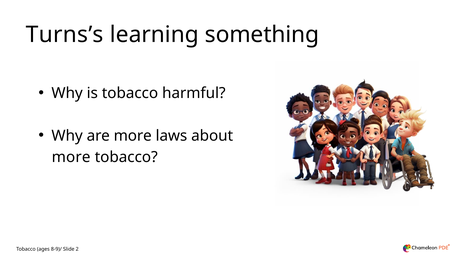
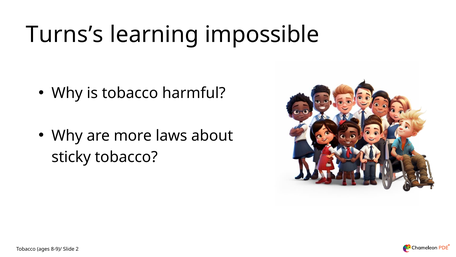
something: something -> impossible
more at (71, 157): more -> sticky
